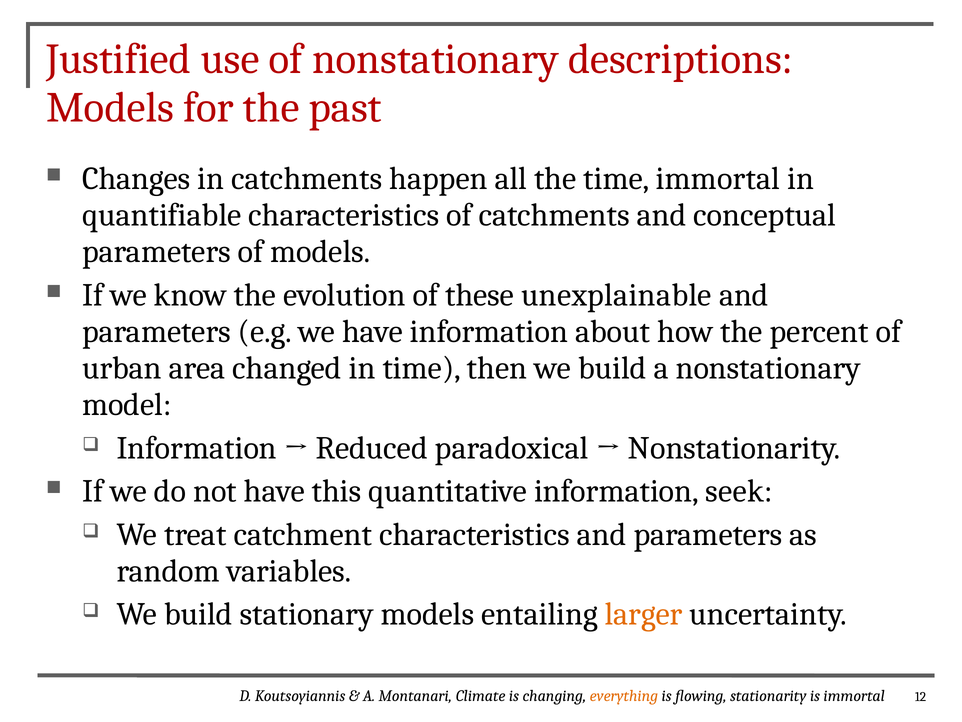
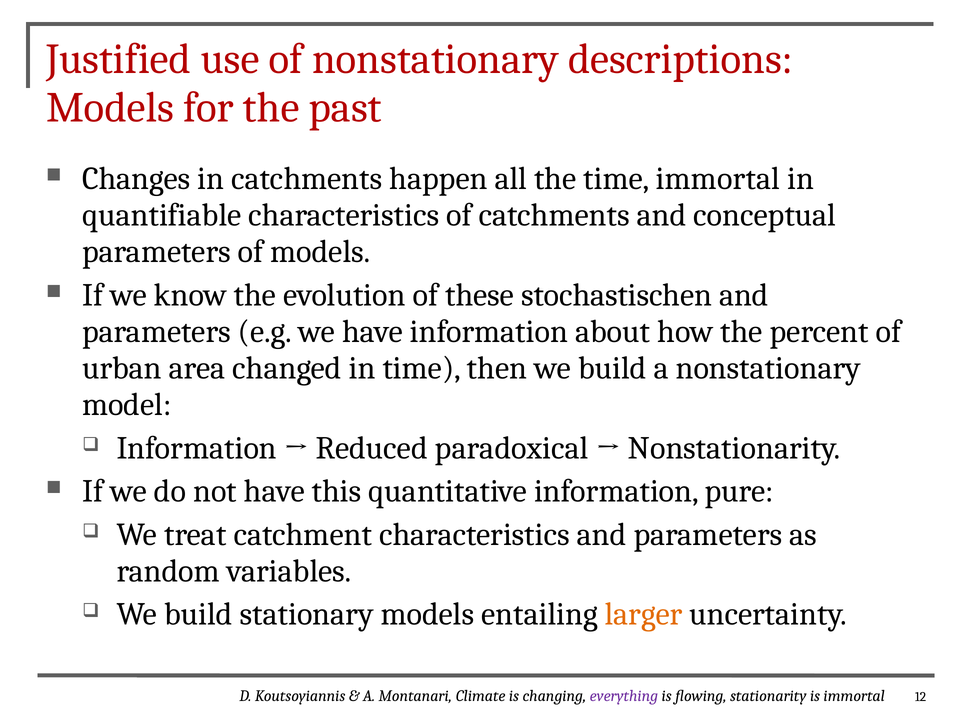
unexplainable: unexplainable -> stochastischen
seek: seek -> pure
everything colour: orange -> purple
